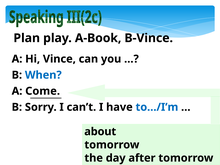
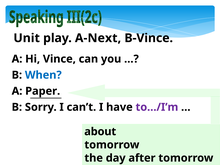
Plan: Plan -> Unit
A-Book: A-Book -> A-Next
Come: Come -> Paper
to…/I’m colour: blue -> purple
